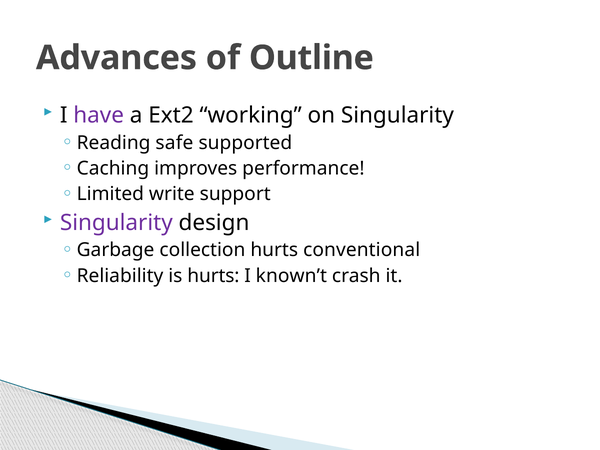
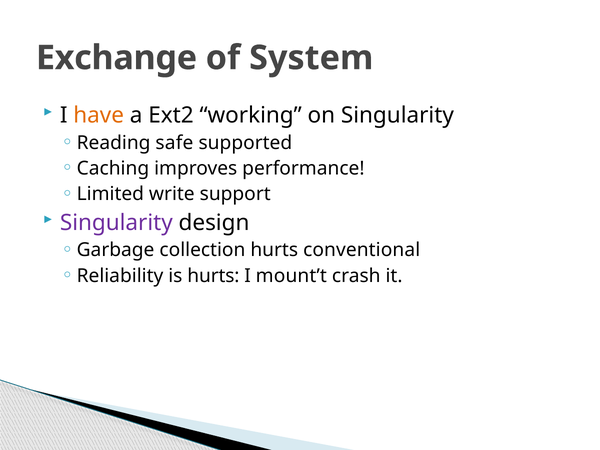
Advances: Advances -> Exchange
Outline: Outline -> System
have colour: purple -> orange
known’t: known’t -> mount’t
